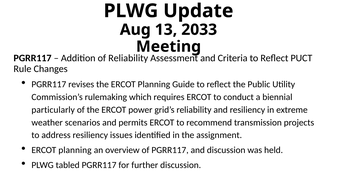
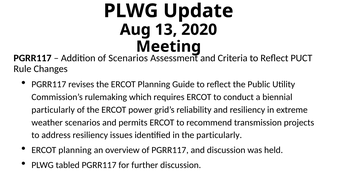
2033: 2033 -> 2020
of Reliability: Reliability -> Scenarios
the assignment: assignment -> particularly
